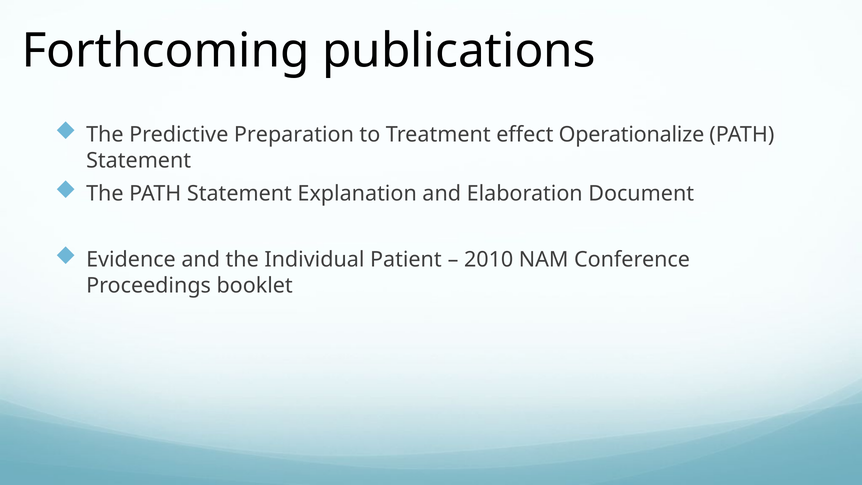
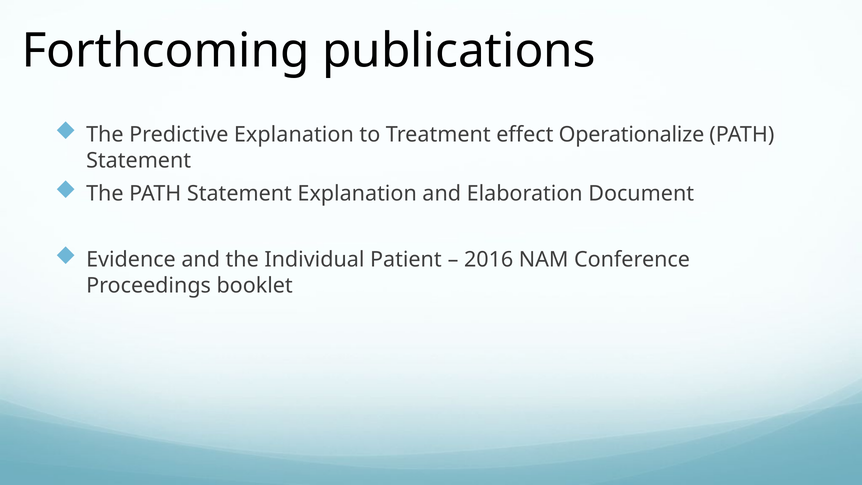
Predictive Preparation: Preparation -> Explanation
2010: 2010 -> 2016
